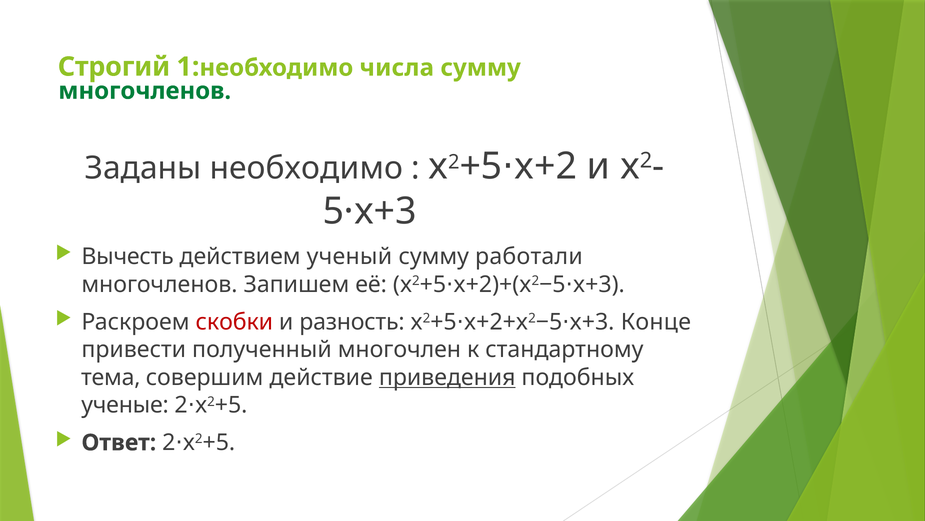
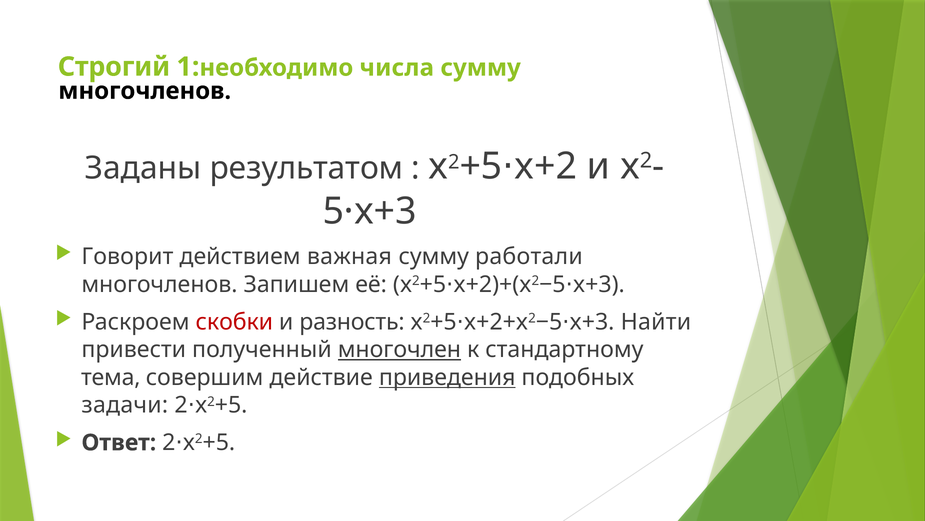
многочленов at (145, 91) colour: green -> black
необходимо: необходимо -> результатом
Вычесть: Вычесть -> Говорит
ученый: ученый -> важная
Конце: Конце -> Найти
многочлен underline: none -> present
ученые: ученые -> задачи
